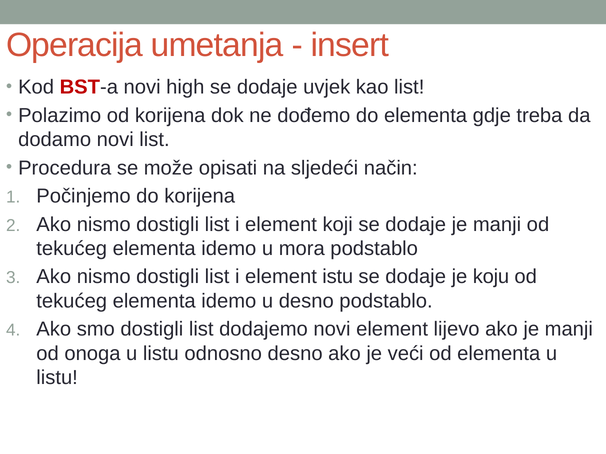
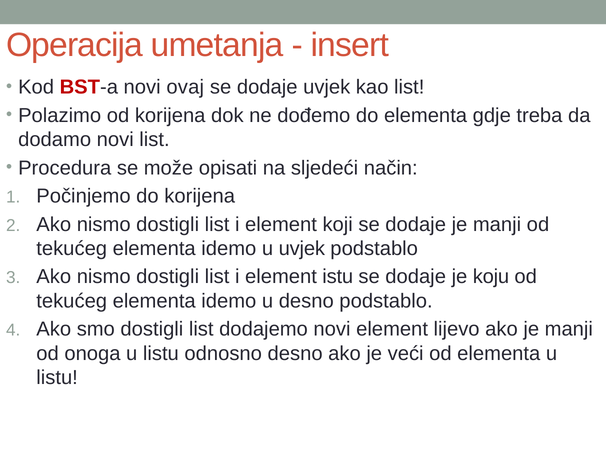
high: high -> ovaj
u mora: mora -> uvjek
